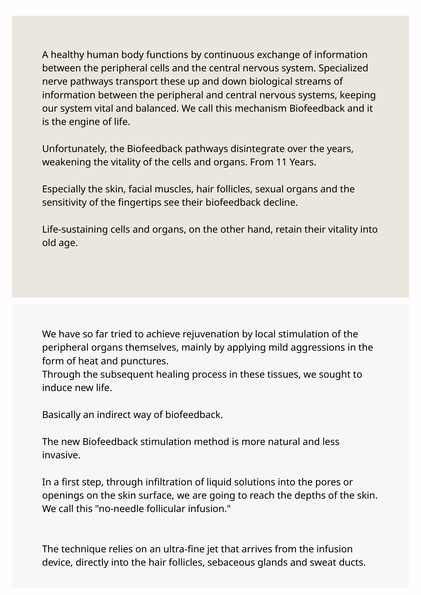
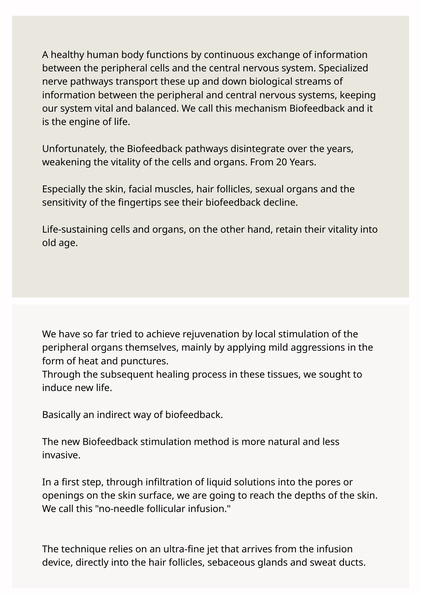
11: 11 -> 20
